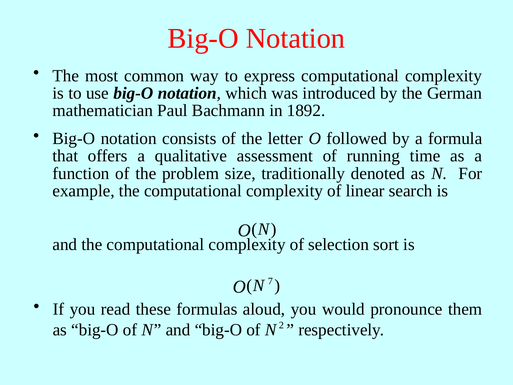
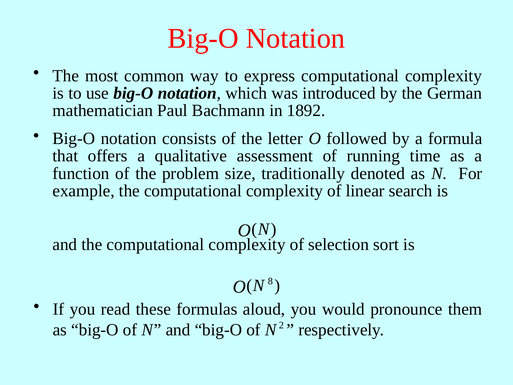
7: 7 -> 8
